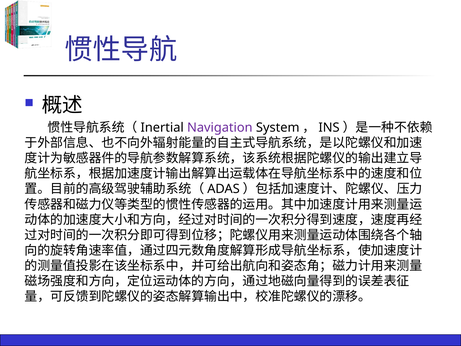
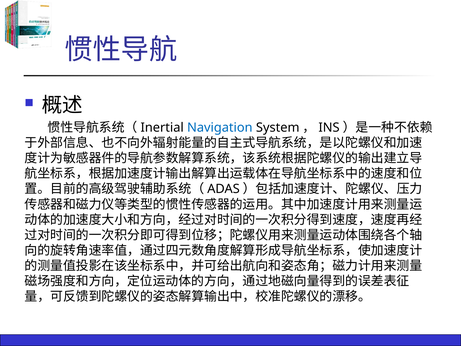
Navigation colour: purple -> blue
